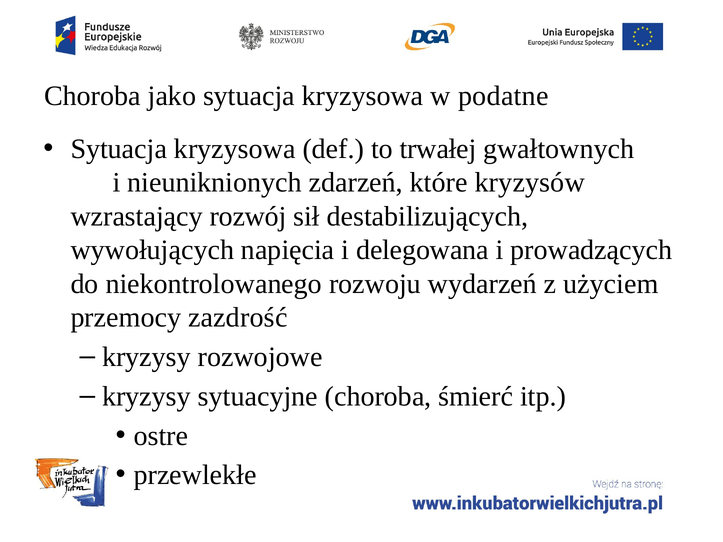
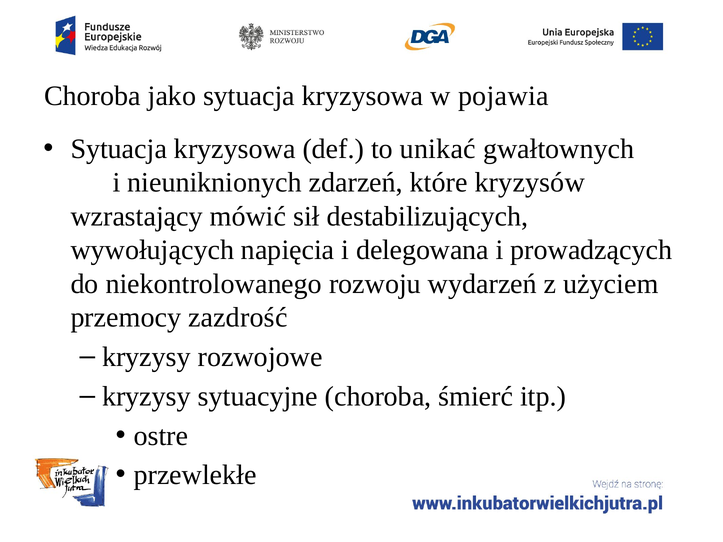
podatne: podatne -> pojawia
trwałej: trwałej -> unikać
rozwój: rozwój -> mówić
